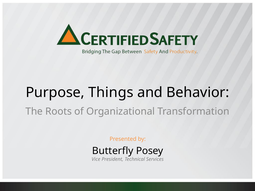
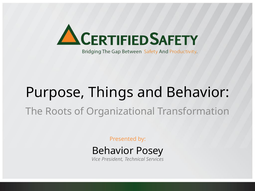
Butterfly at (113, 151): Butterfly -> Behavior
